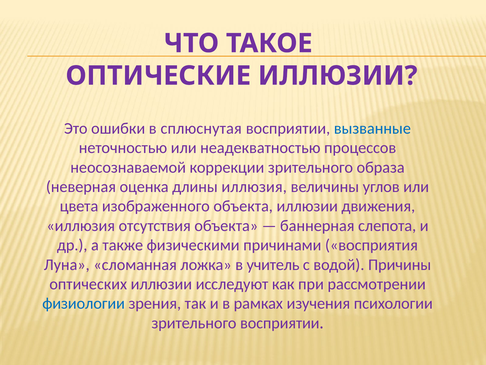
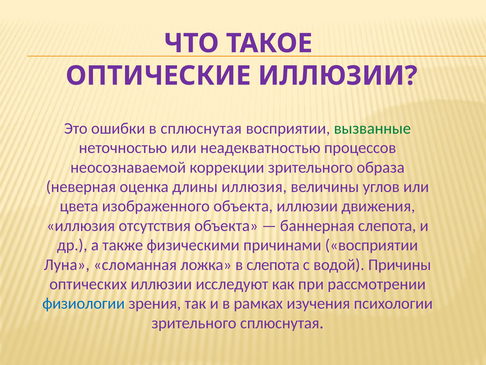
вызванные colour: blue -> green
причинами восприятия: восприятия -> восприятии
в учитель: учитель -> слепота
зрительного восприятии: восприятии -> сплюснутая
